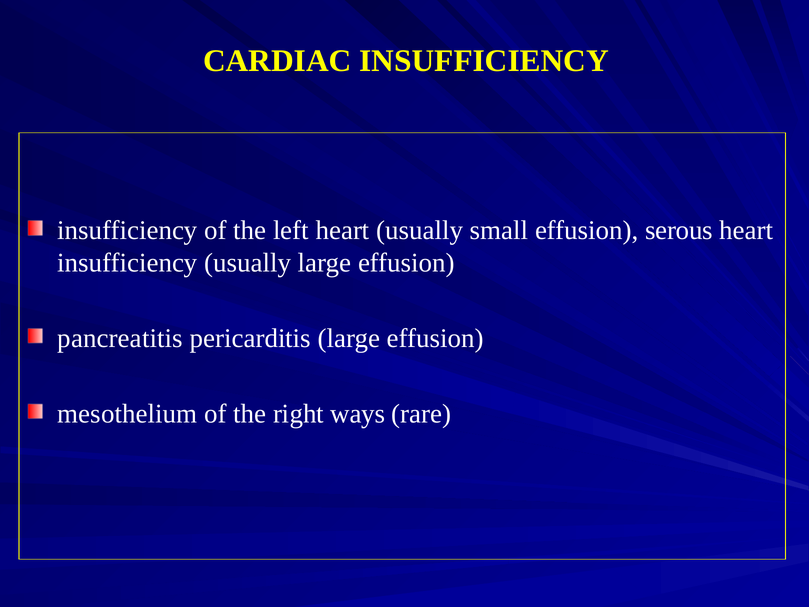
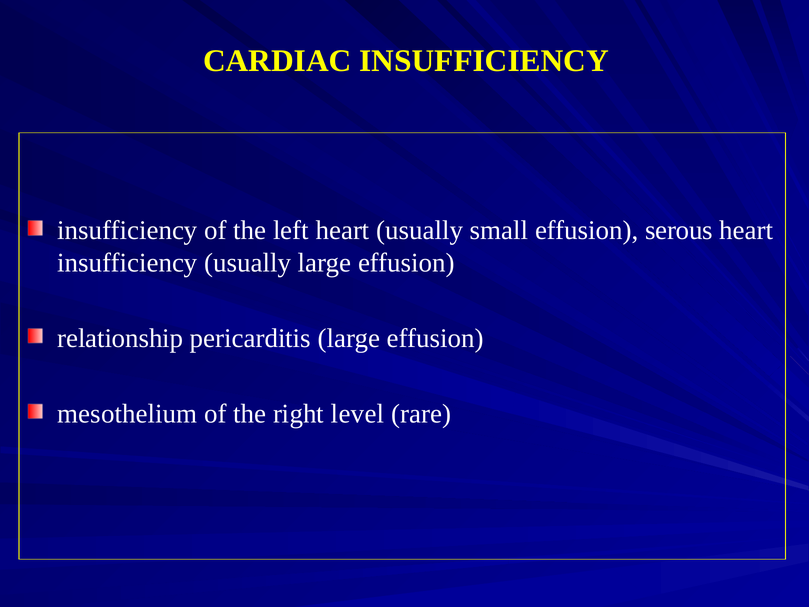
pancreatitis: pancreatitis -> relationship
ways: ways -> level
